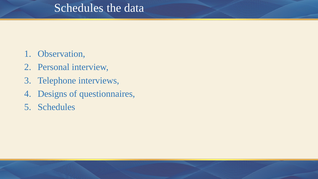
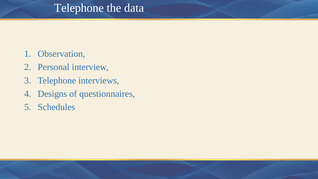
Schedules at (79, 8): Schedules -> Telephone
